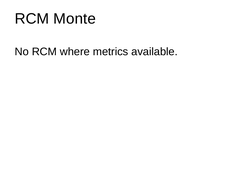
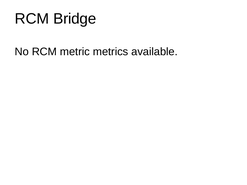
Monte: Monte -> Bridge
where: where -> metric
